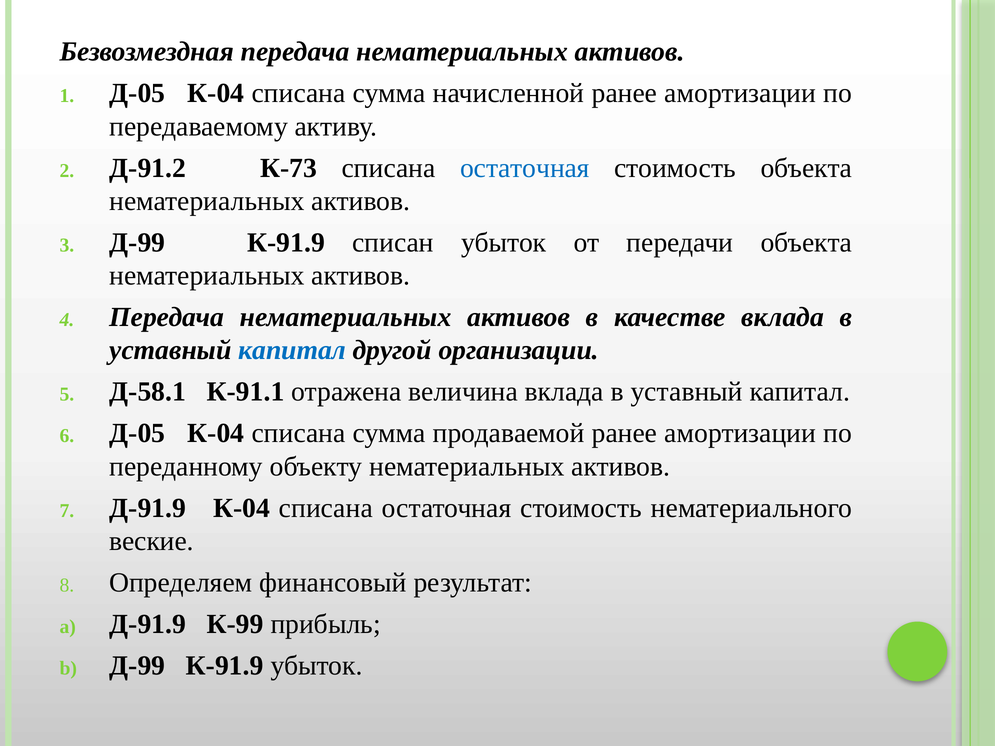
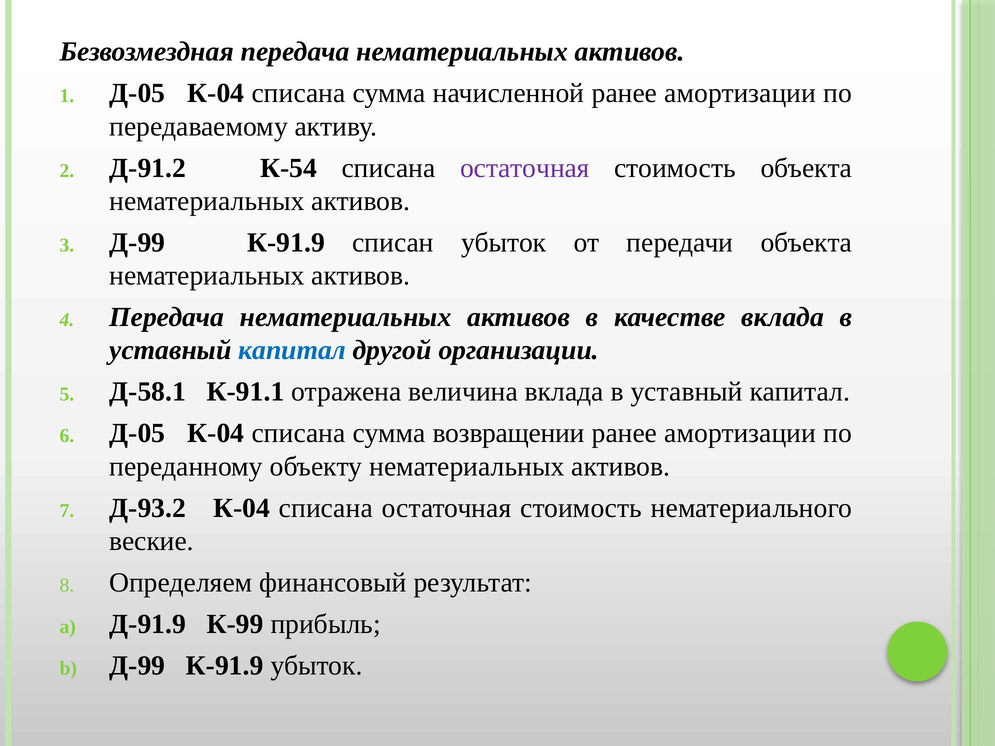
К-73: К-73 -> К-54
остаточная at (525, 168) colour: blue -> purple
продаваемой: продаваемой -> возвращении
Д-91.9 at (148, 508): Д-91.9 -> Д-93.2
